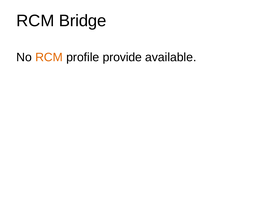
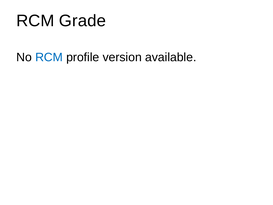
Bridge: Bridge -> Grade
RCM at (49, 57) colour: orange -> blue
provide: provide -> version
